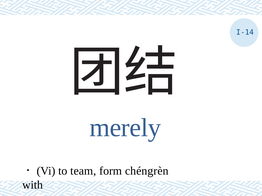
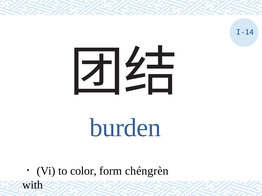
merely: merely -> burden
team: team -> color
